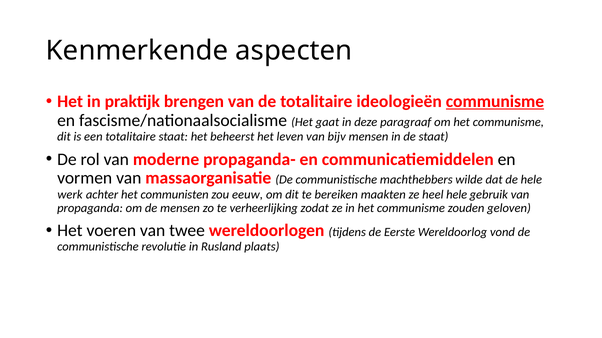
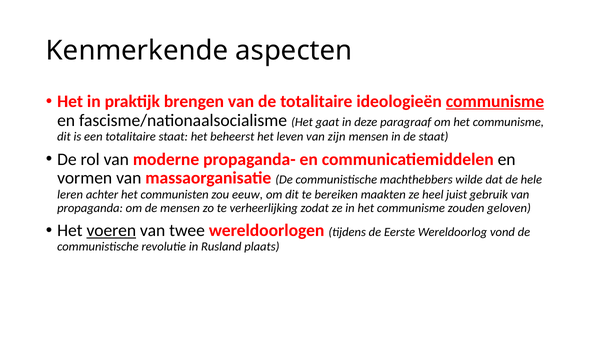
bijv: bijv -> zijn
werk: werk -> leren
heel hele: hele -> juist
voeren underline: none -> present
